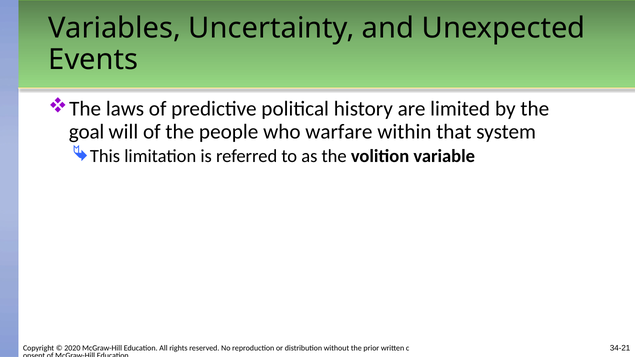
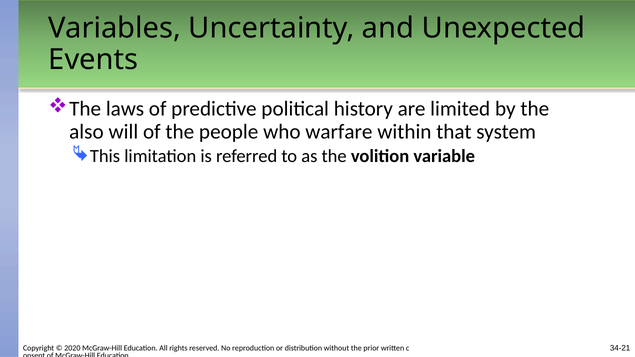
goal: goal -> also
